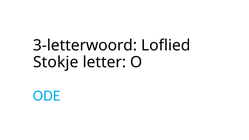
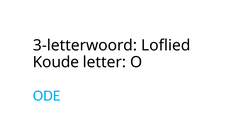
Stokje: Stokje -> Koude
